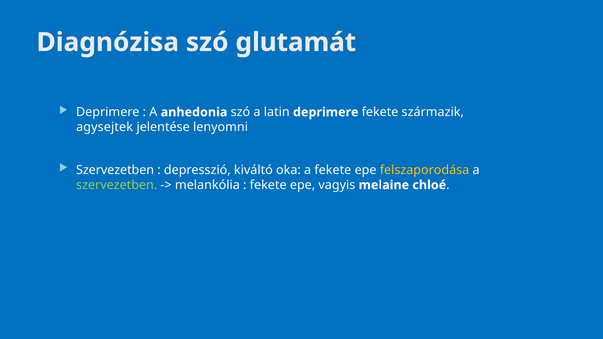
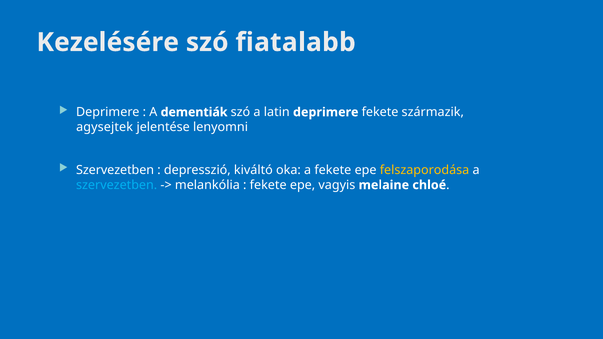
Diagnózisa: Diagnózisa -> Kezelésére
glutamát: glutamát -> fiatalabb
anhedonia: anhedonia -> dementiák
szervezetben at (117, 185) colour: light green -> light blue
